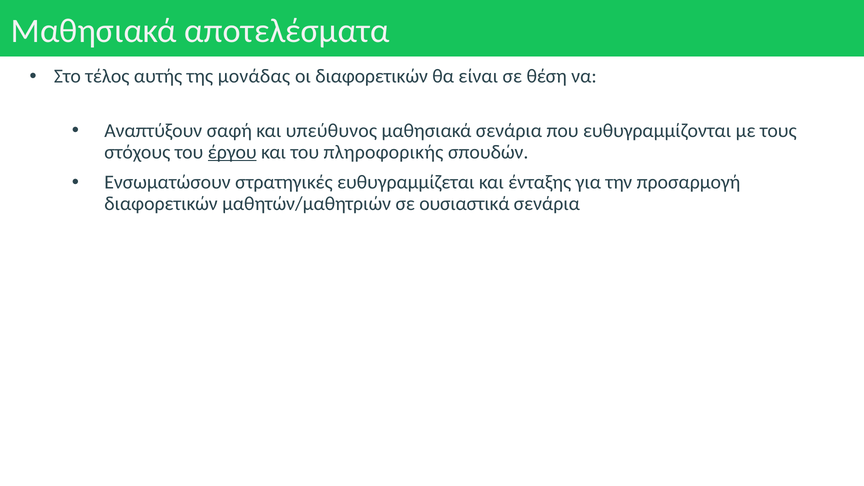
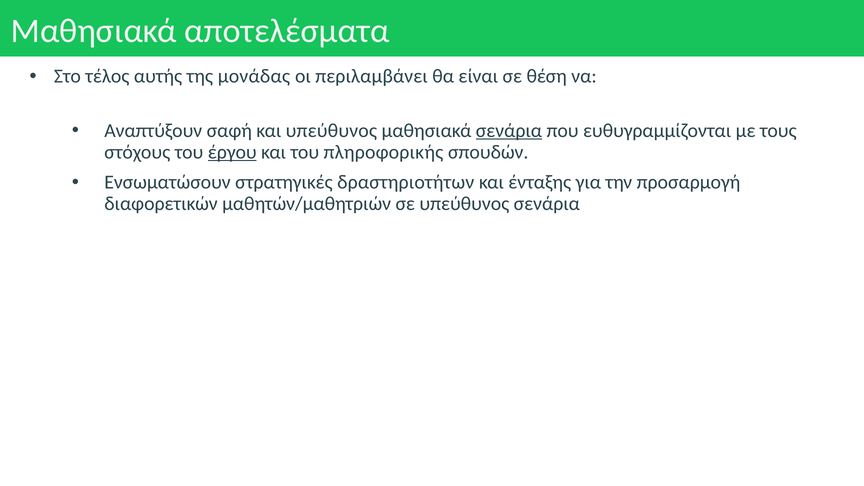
οι διαφορετικών: διαφορετικών -> περιλαμβάνει
σενάρια at (509, 131) underline: none -> present
ευθυγραμμίζεται: ευθυγραμμίζεται -> δραστηριοτήτων
σε ουσιαστικά: ουσιαστικά -> υπεύθυνος
